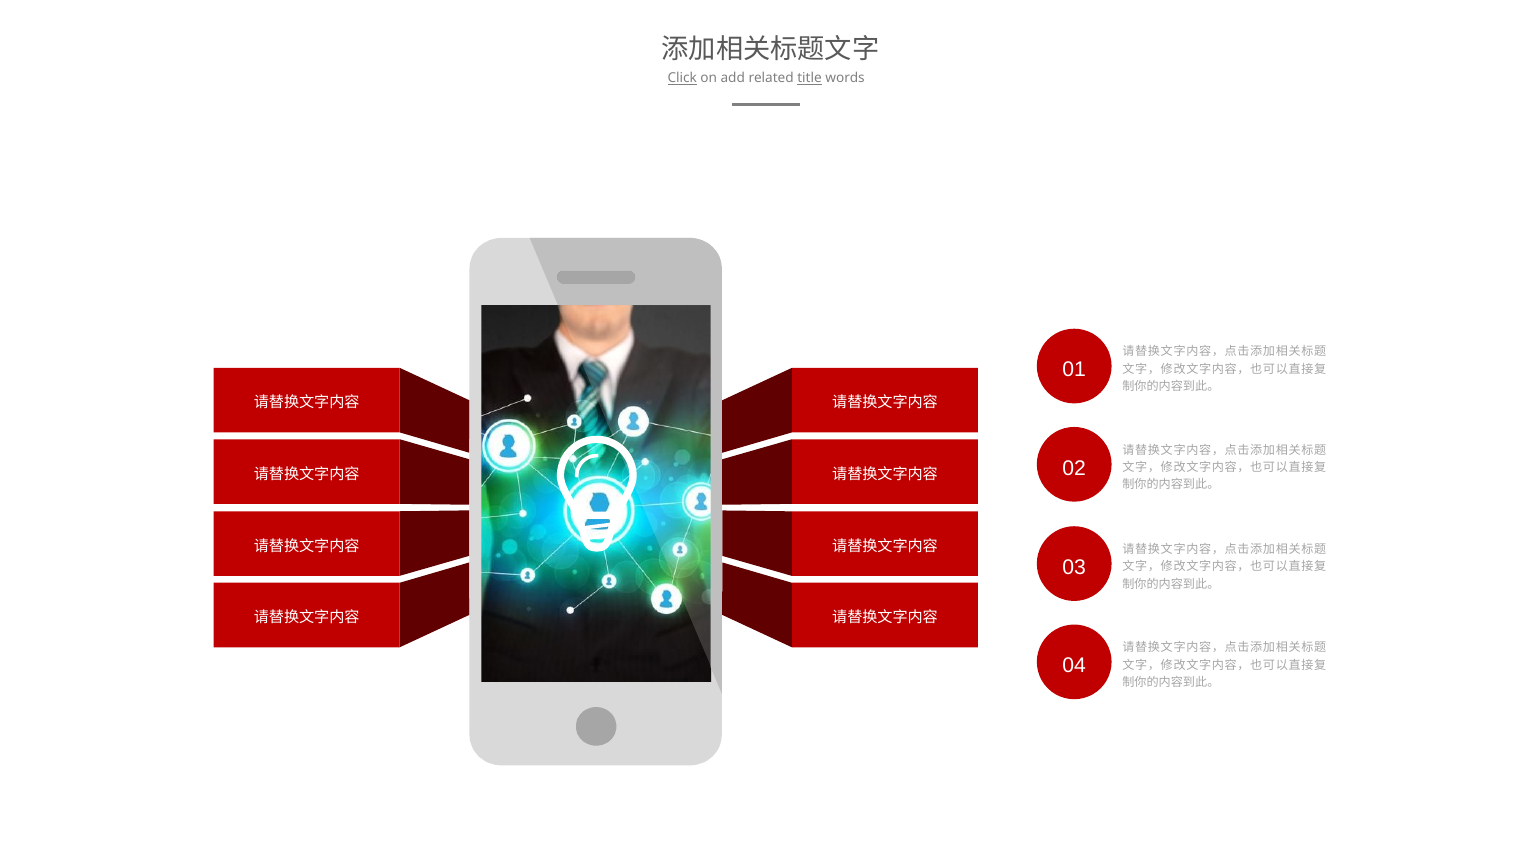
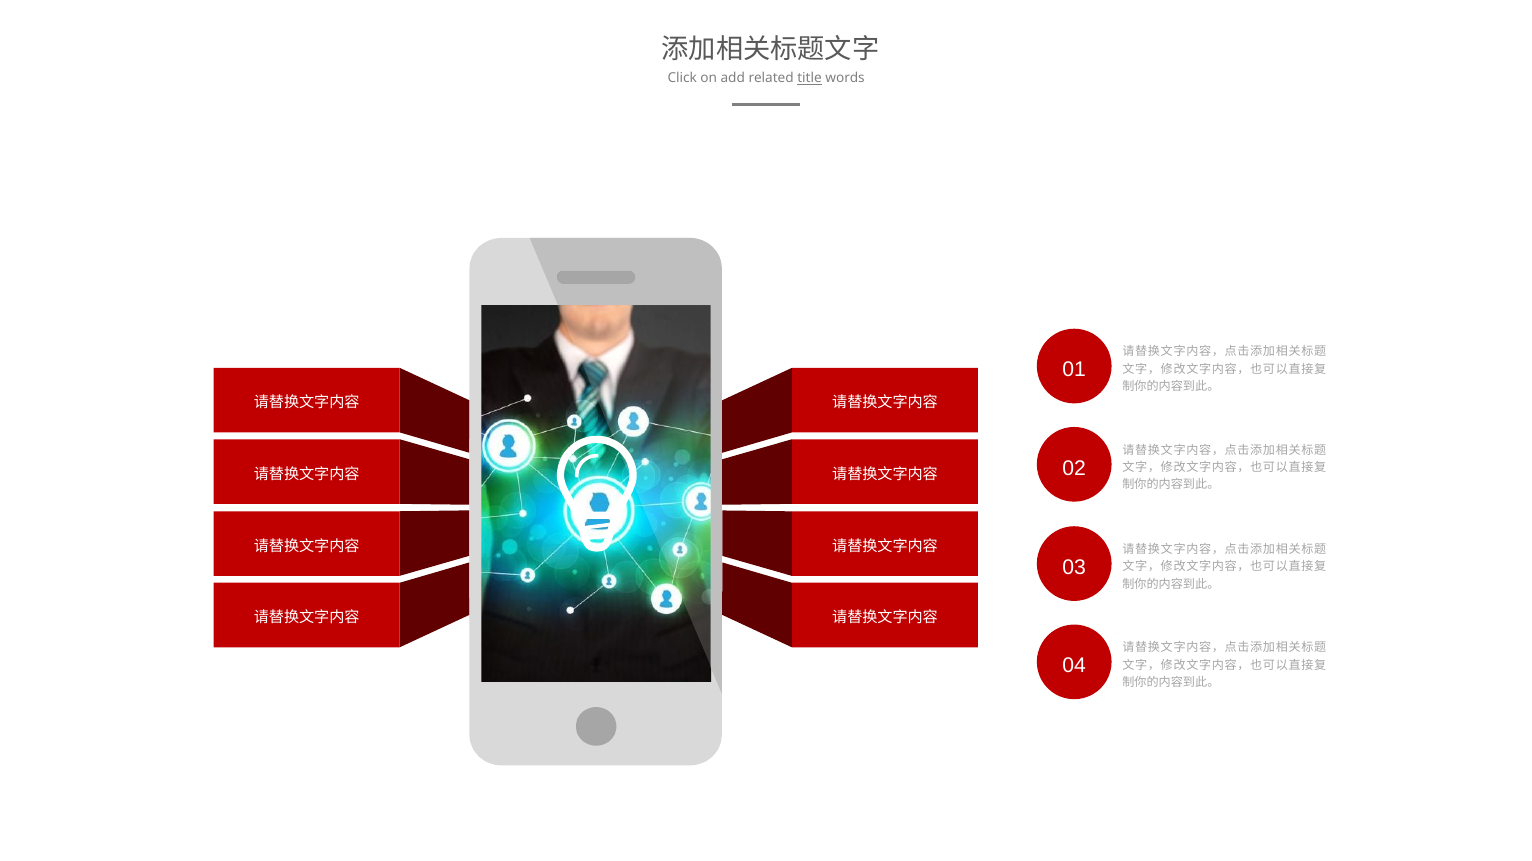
Click underline: present -> none
